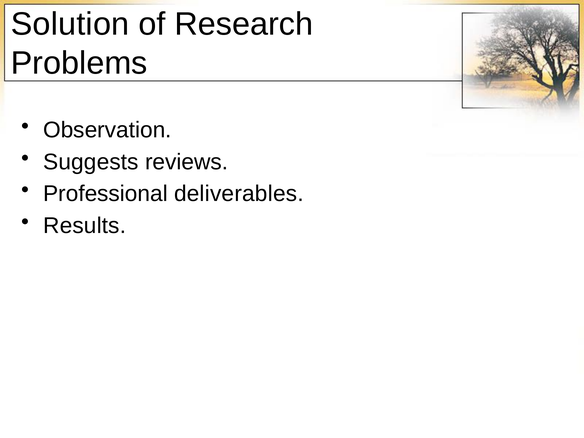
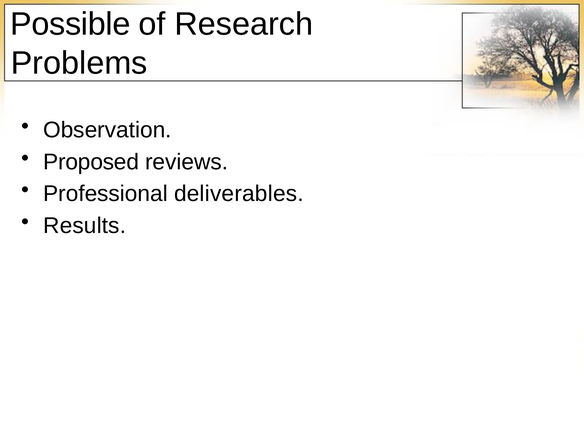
Solution: Solution -> Possible
Suggests: Suggests -> Proposed
